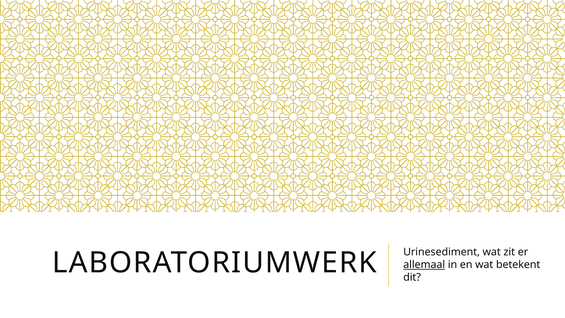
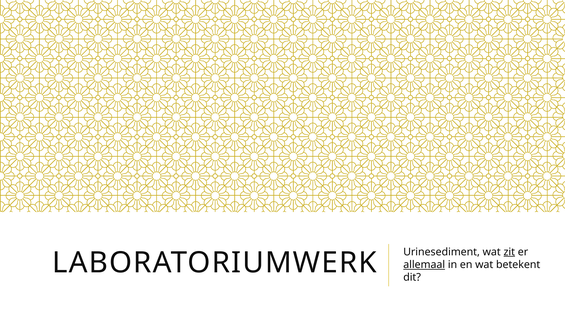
zit underline: none -> present
